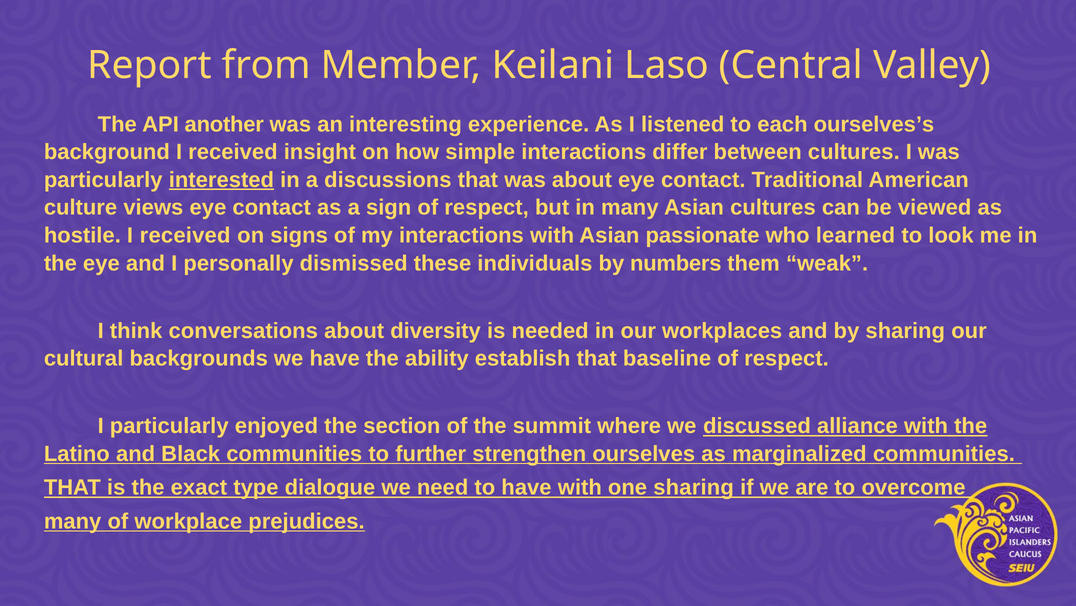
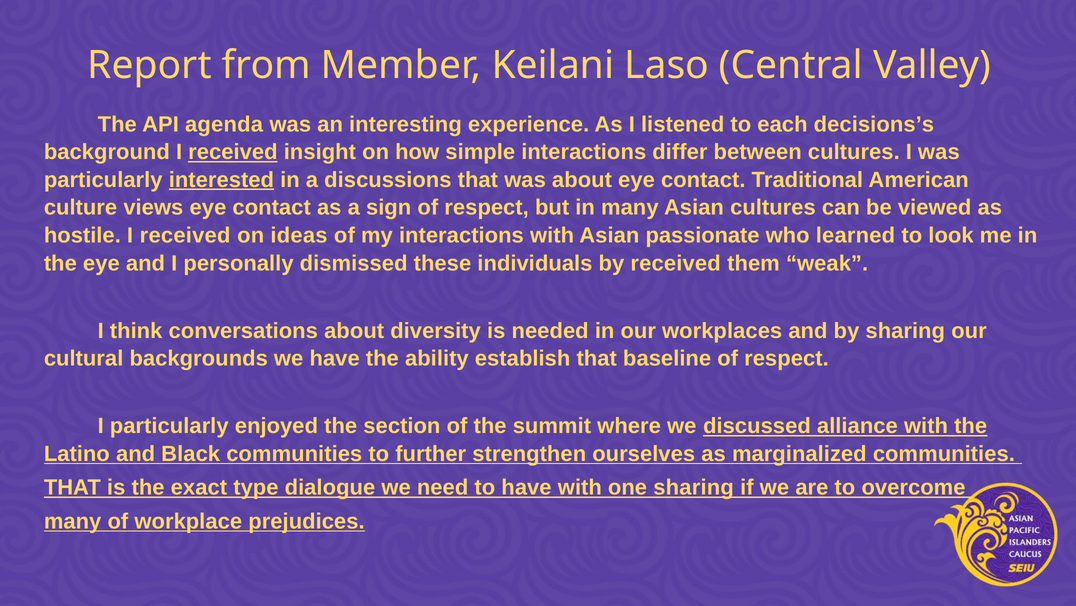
another: another -> agenda
ourselves’s: ourselves’s -> decisions’s
received at (233, 152) underline: none -> present
signs: signs -> ideas
by numbers: numbers -> received
